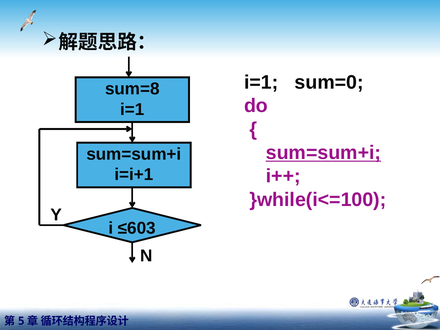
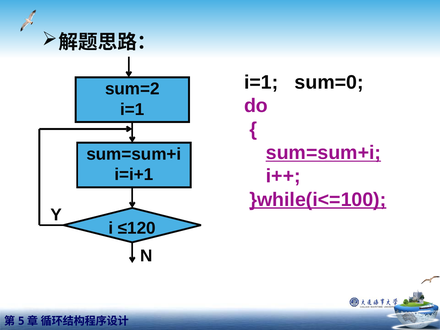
sum=8: sum=8 -> sum=2
}while(i<=100 underline: none -> present
≤603: ≤603 -> ≤120
